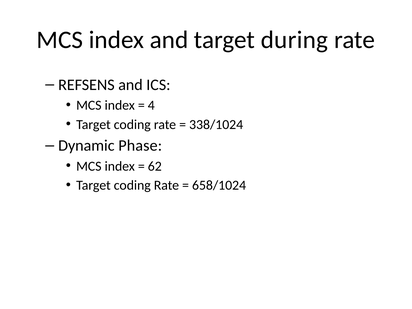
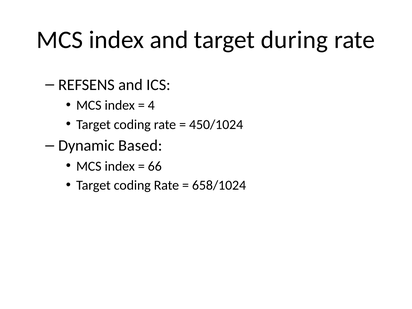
338/1024: 338/1024 -> 450/1024
Phase: Phase -> Based
62: 62 -> 66
